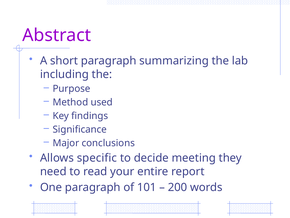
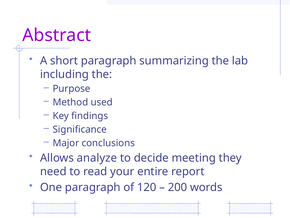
specific: specific -> analyze
101: 101 -> 120
